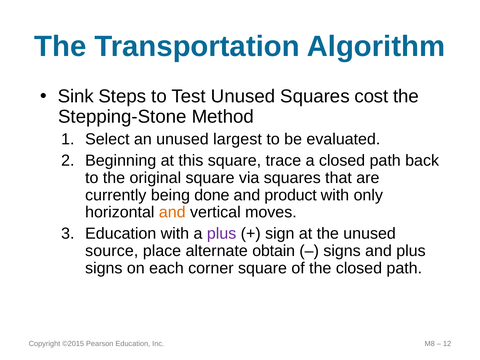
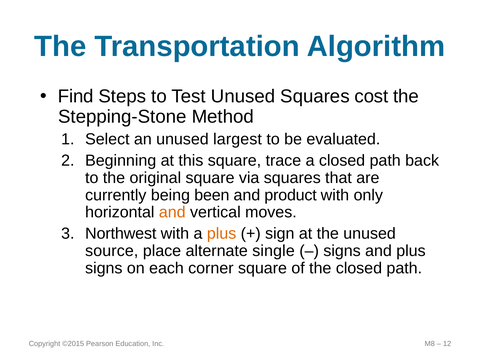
Sink: Sink -> Find
done: done -> been
Education at (121, 234): Education -> Northwest
plus at (222, 234) colour: purple -> orange
obtain: obtain -> single
